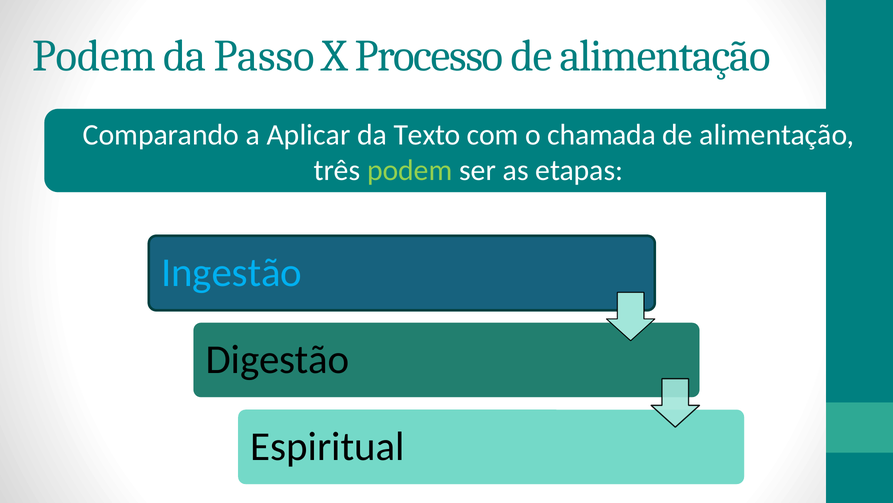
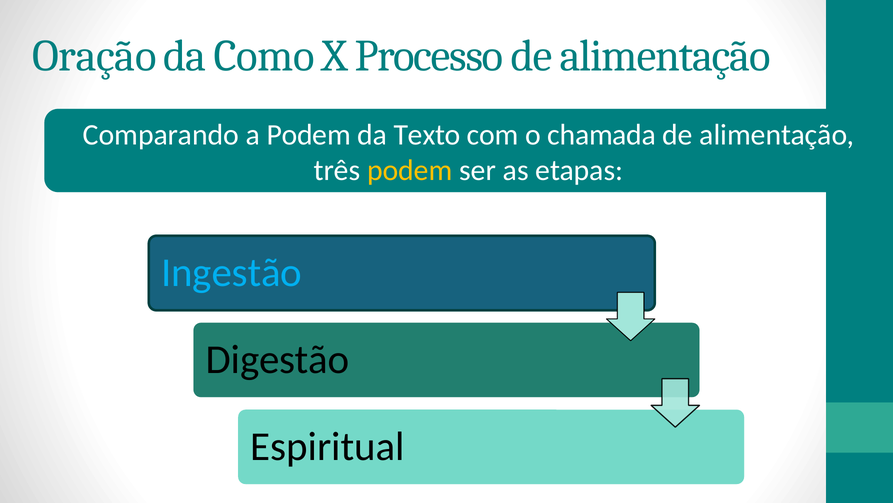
Podem at (94, 56): Podem -> Oração
Passo: Passo -> Como
a Aplicar: Aplicar -> Podem
podem at (410, 170) colour: light green -> yellow
